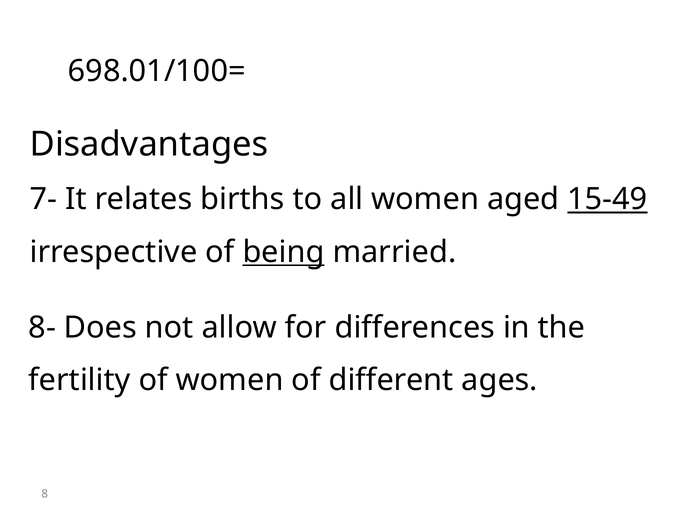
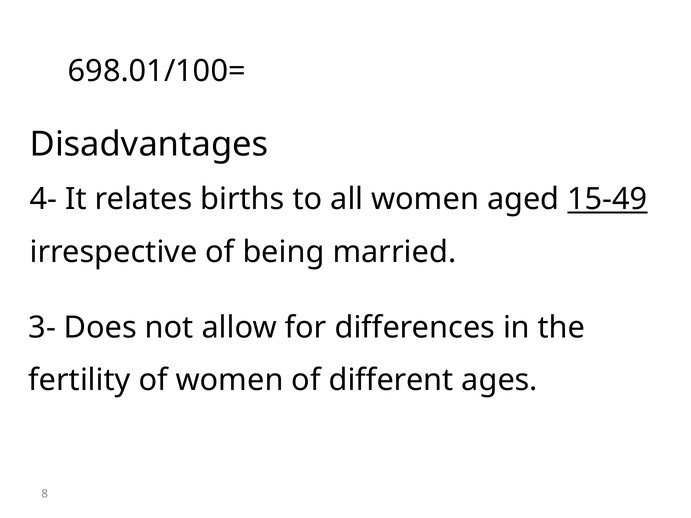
7-: 7- -> 4-
being underline: present -> none
8-: 8- -> 3-
